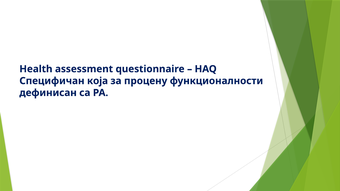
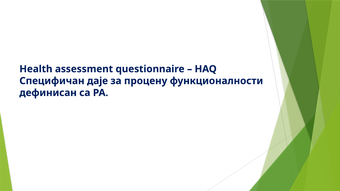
која: која -> даје
